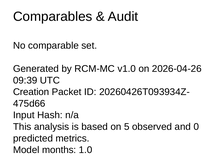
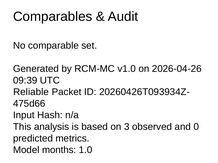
Creation: Creation -> Reliable
5: 5 -> 3
